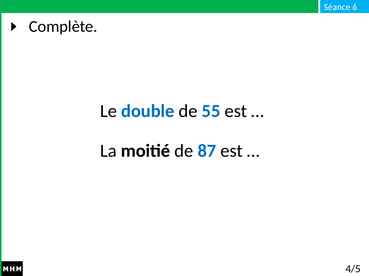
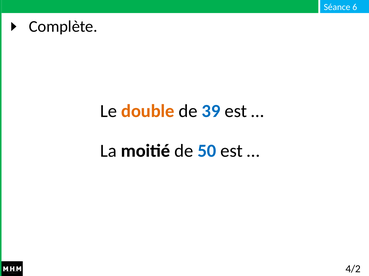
double colour: blue -> orange
55: 55 -> 39
87: 87 -> 50
4/5: 4/5 -> 4/2
